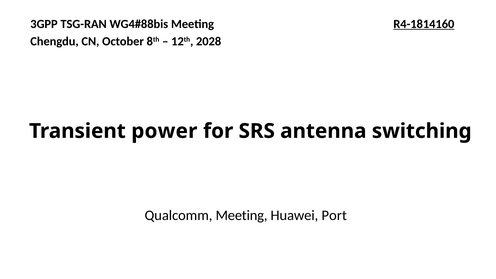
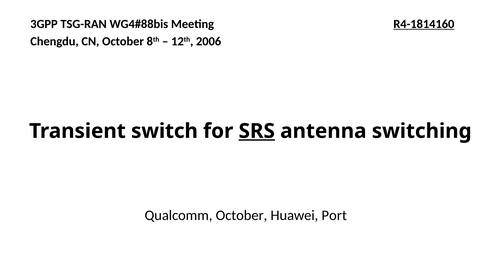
2028: 2028 -> 2006
power: power -> switch
SRS underline: none -> present
Qualcomm Meeting: Meeting -> October
